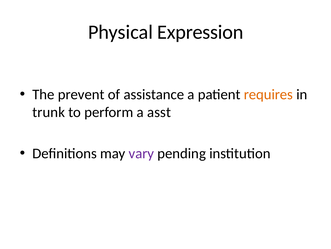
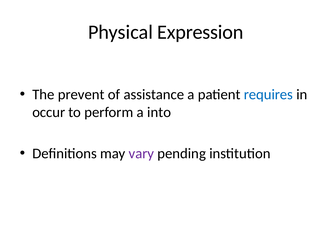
requires colour: orange -> blue
trunk: trunk -> occur
asst: asst -> into
